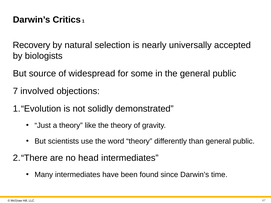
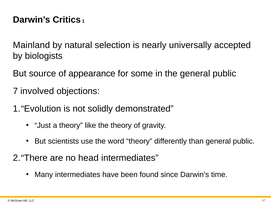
Recovery: Recovery -> Mainland
widespread: widespread -> appearance
